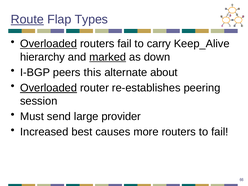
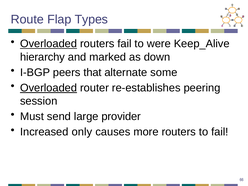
Route underline: present -> none
carry: carry -> were
marked underline: present -> none
this: this -> that
about: about -> some
best: best -> only
